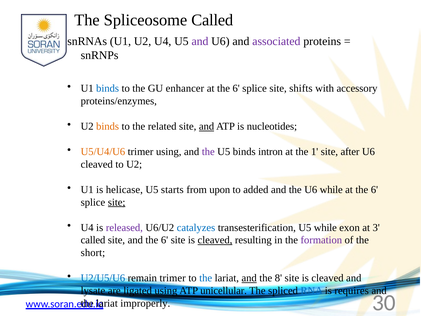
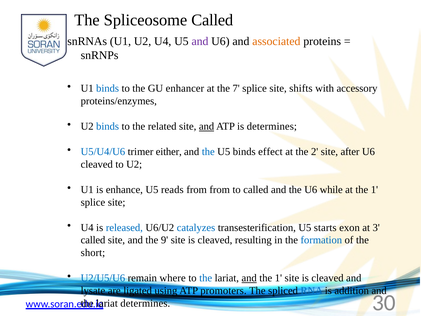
associated colour: purple -> orange
6 at (236, 88): 6 -> 7
binds at (108, 126) colour: orange -> blue
is nucleotides: nucleotides -> determines
U5/U4/U6 colour: orange -> blue
trimer using: using -> either
the at (208, 152) colour: purple -> blue
intron: intron -> effect
1: 1 -> 2
helicase: helicase -> enhance
starts: starts -> reads
from upon: upon -> from
to added: added -> called
6 at (374, 189): 6 -> 1
site at (117, 202) underline: present -> none
released colour: purple -> blue
U5 while: while -> starts
and the 6: 6 -> 9
cleaved at (215, 240) underline: present -> none
formation colour: purple -> blue
remain trimer: trimer -> where
8 at (278, 278): 8 -> 1
unicellular: unicellular -> promoters
requires: requires -> addition
lariat improperly: improperly -> determines
